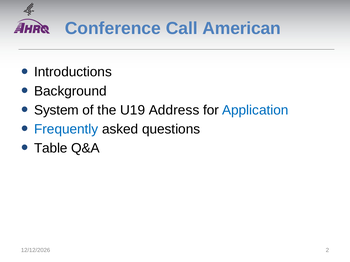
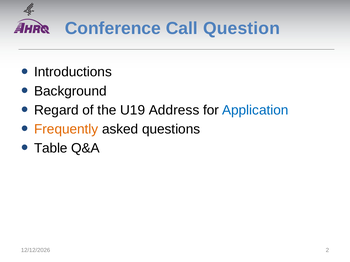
American: American -> Question
System: System -> Regard
Frequently colour: blue -> orange
